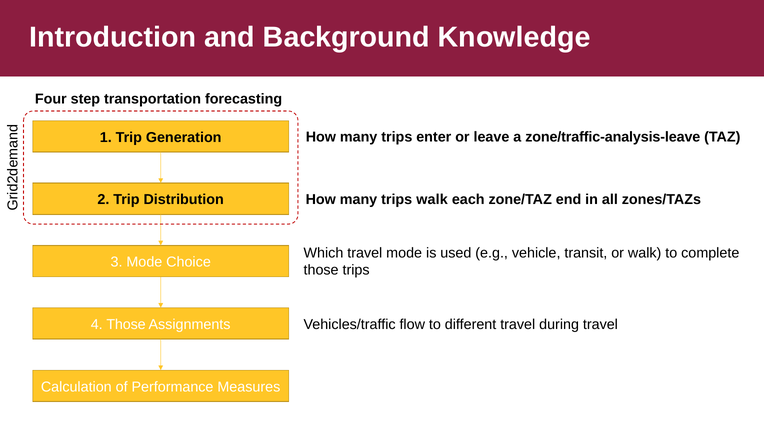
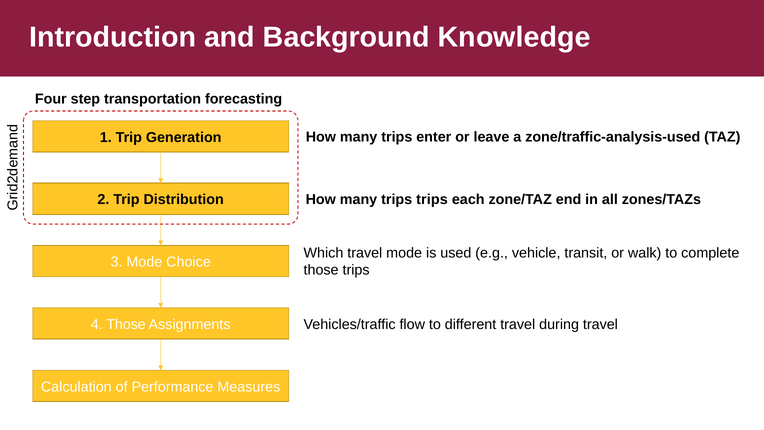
zone/traffic-analysis-leave: zone/traffic-analysis-leave -> zone/traffic-analysis-used
trips walk: walk -> trips
